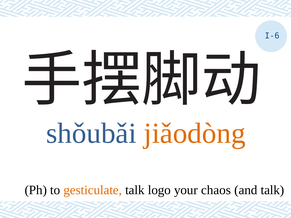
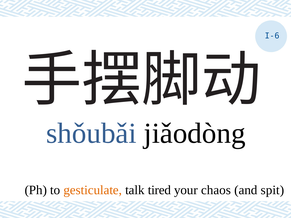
jiǎodòng colour: orange -> black
logo: logo -> tired
and talk: talk -> spit
